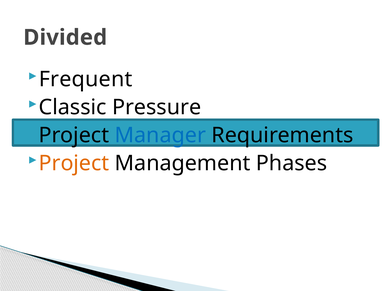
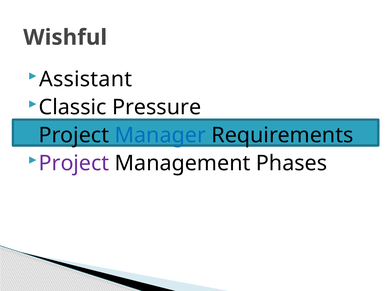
Divided: Divided -> Wishful
Frequent: Frequent -> Assistant
Project at (74, 163) colour: orange -> purple
